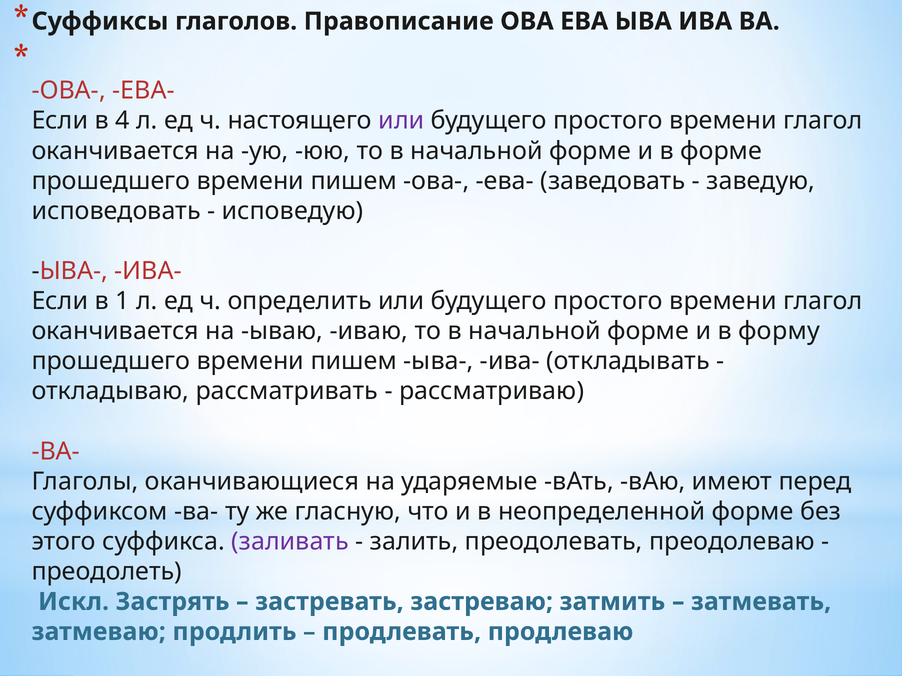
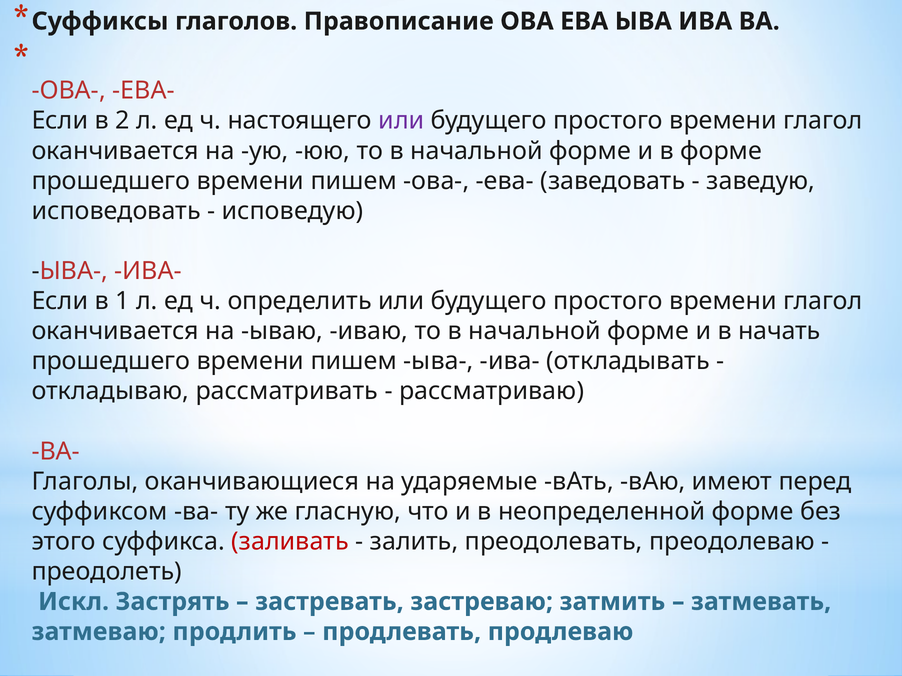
4: 4 -> 2
форму: форму -> начать
заливать colour: purple -> red
